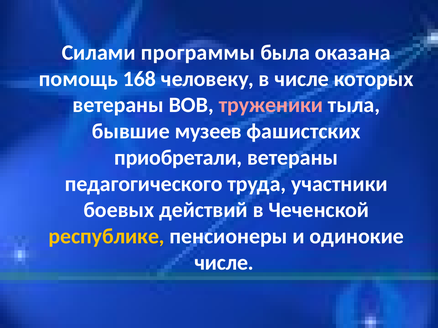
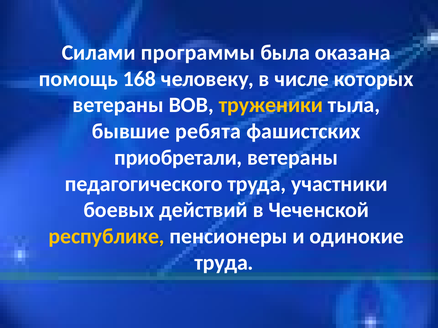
труженики colour: pink -> yellow
музеев: музеев -> ребята
числе at (224, 263): числе -> труда
